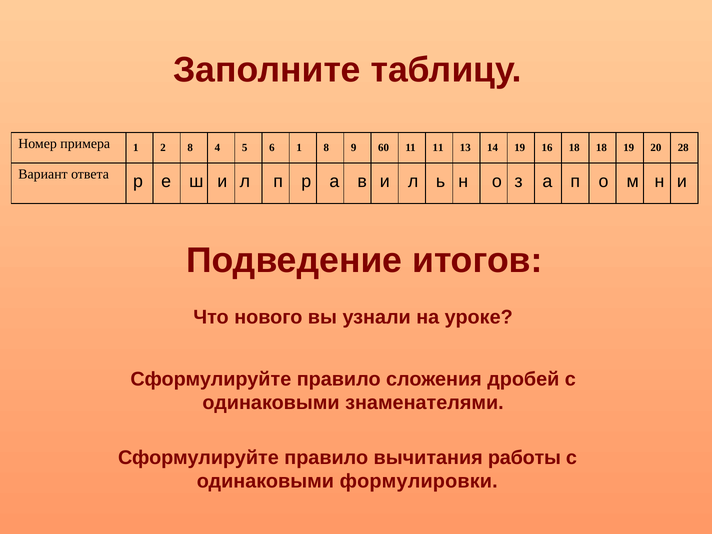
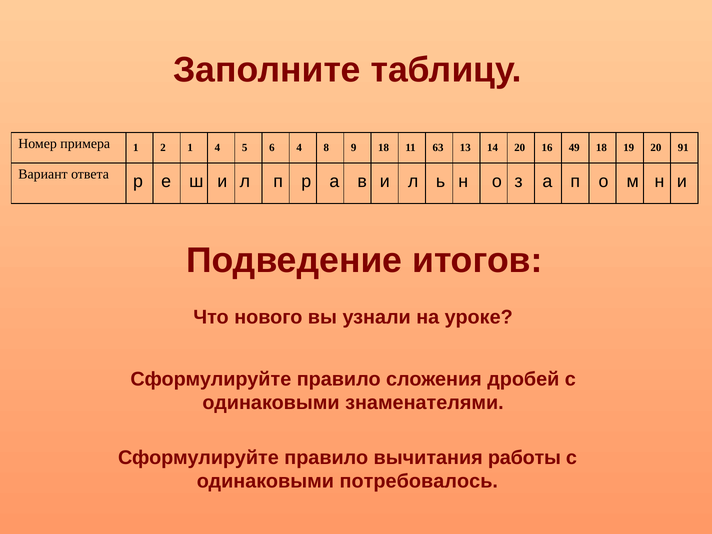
2 8: 8 -> 1
6 1: 1 -> 4
9 60: 60 -> 18
11 11: 11 -> 63
14 19: 19 -> 20
16 18: 18 -> 49
28: 28 -> 91
формулировки: формулировки -> потребовалось
